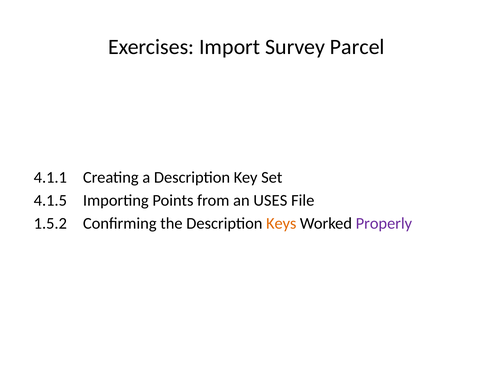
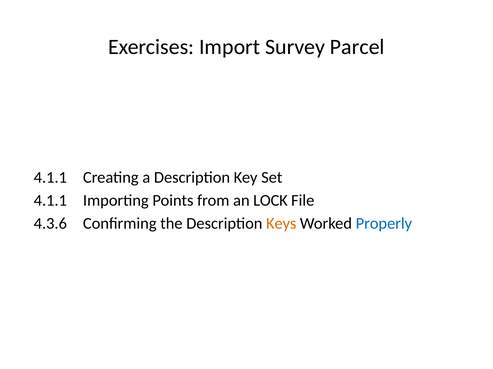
4.1.5 at (50, 201): 4.1.5 -> 4.1.1
USES: USES -> LOCK
1.5.2: 1.5.2 -> 4.3.6
Properly colour: purple -> blue
